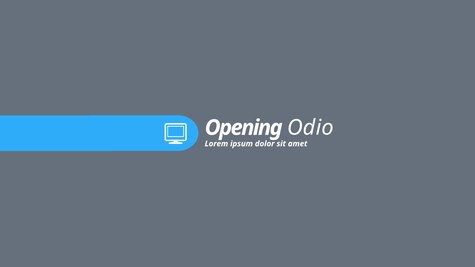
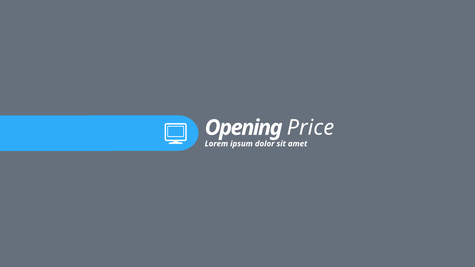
Odio: Odio -> Price
